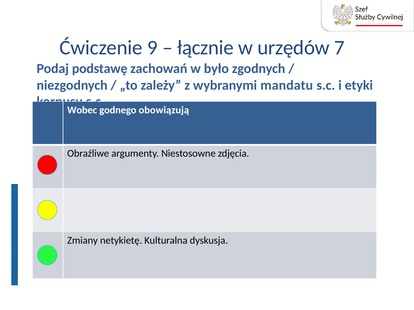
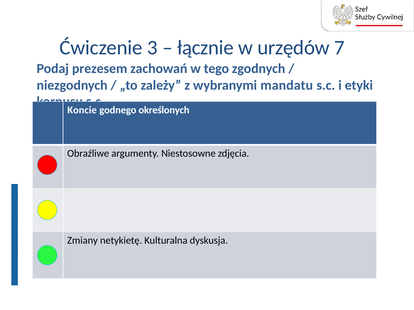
9: 9 -> 3
podstawę: podstawę -> prezesem
było: było -> tego
Wobec: Wobec -> Koncie
obowiązują: obowiązują -> określonych
